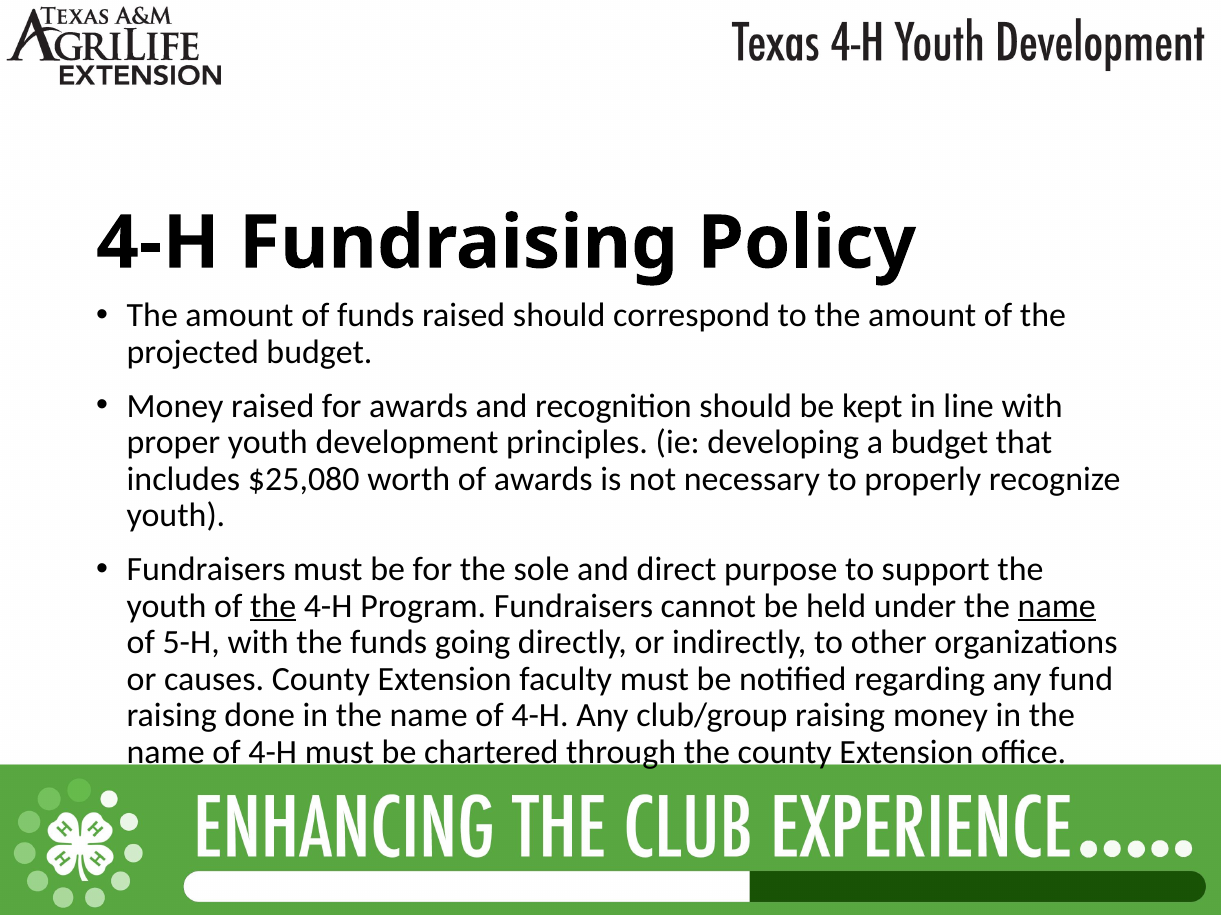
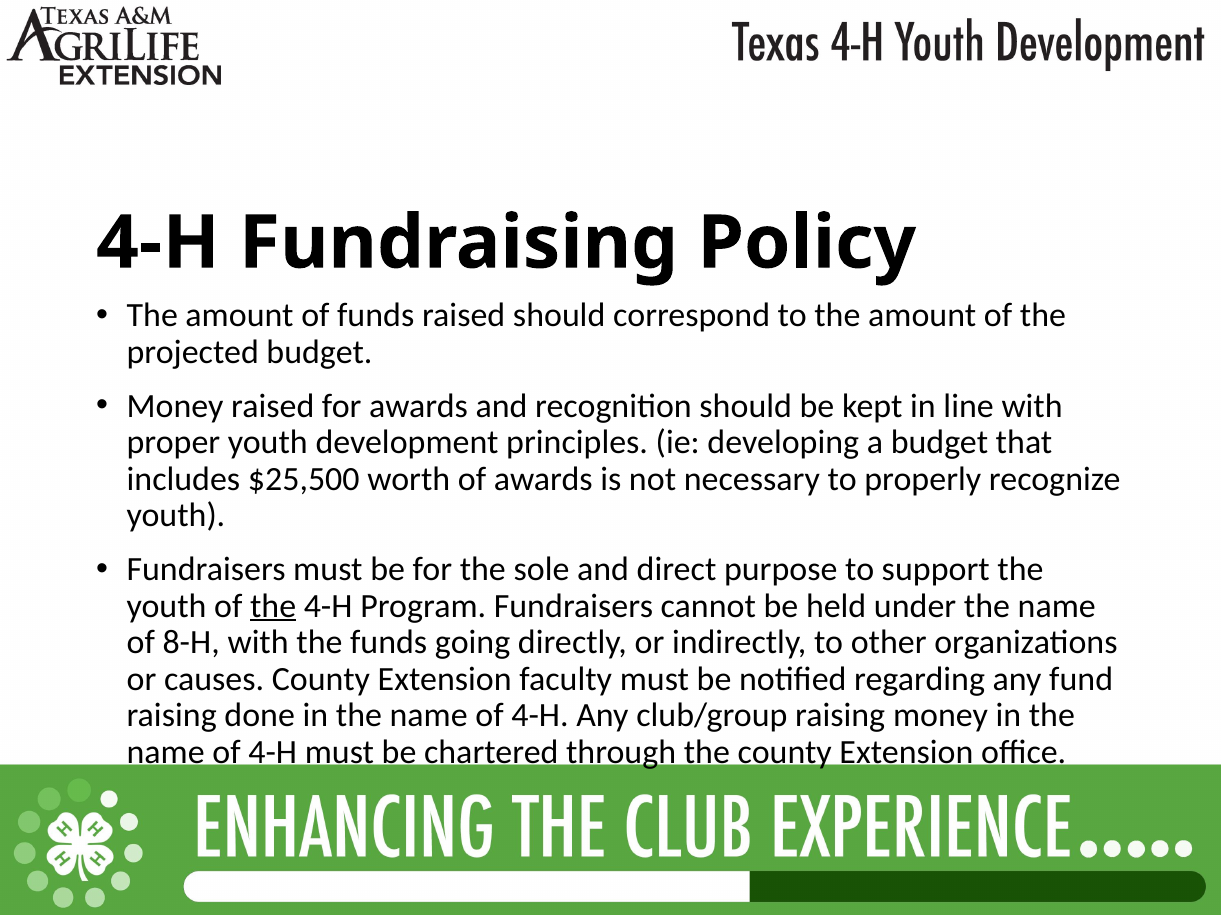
$25,080: $25,080 -> $25,500
name at (1057, 606) underline: present -> none
5-H: 5-H -> 8-H
